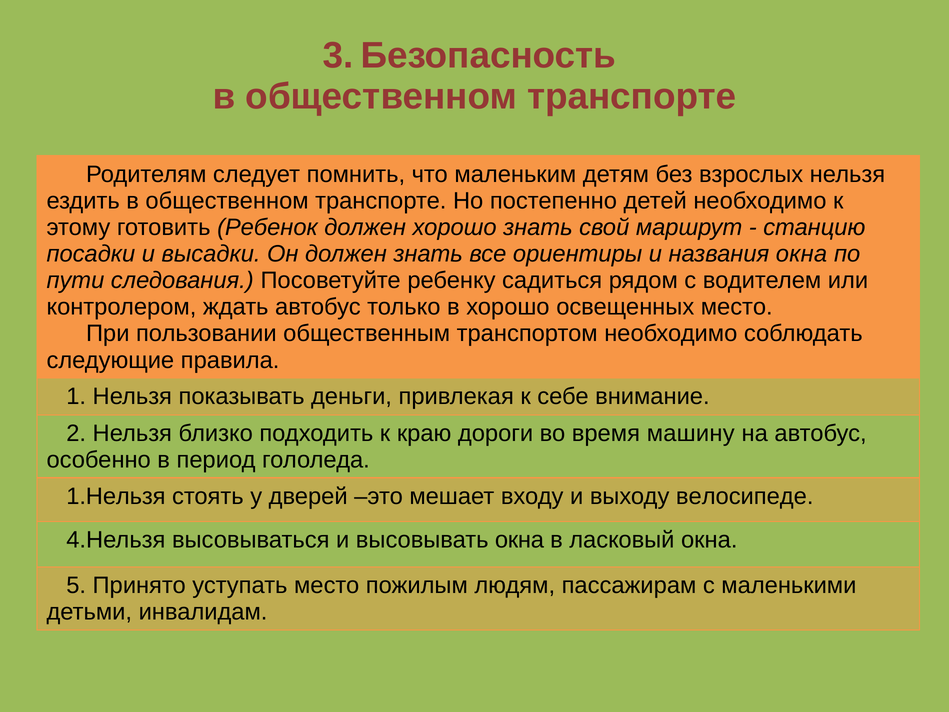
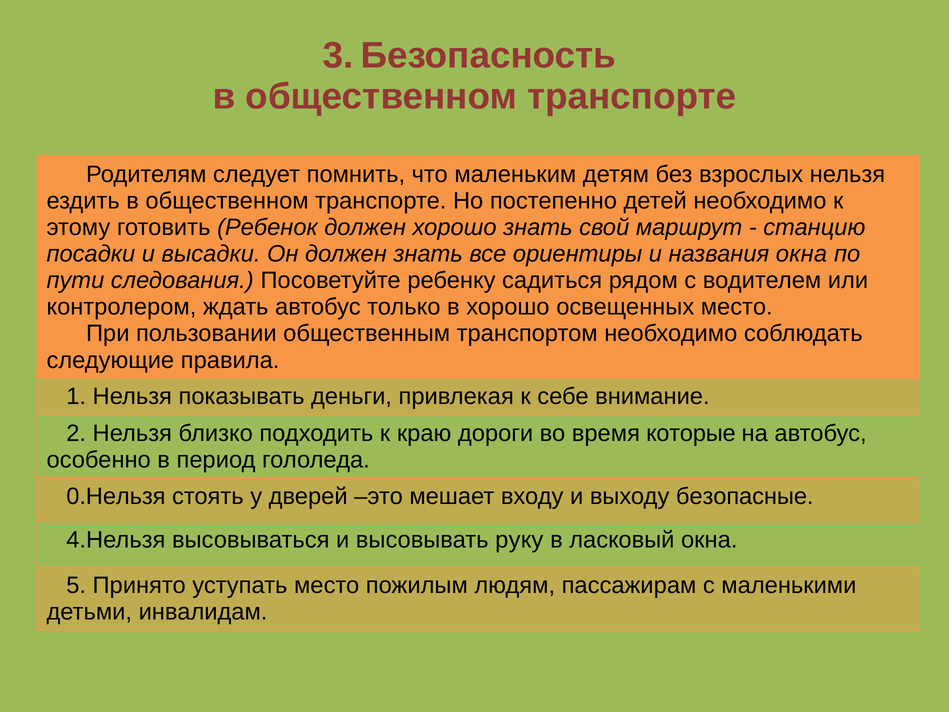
машину: машину -> которые
1.Нельзя: 1.Нельзя -> 0.Нельзя
велосипеде: велосипеде -> безопасные
высовывать окна: окна -> руку
